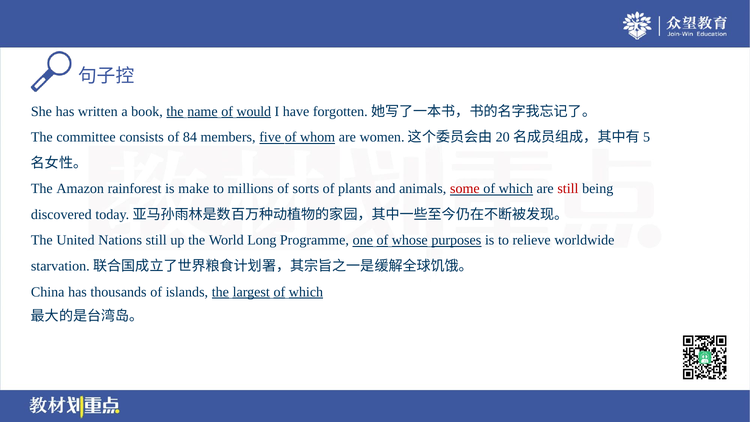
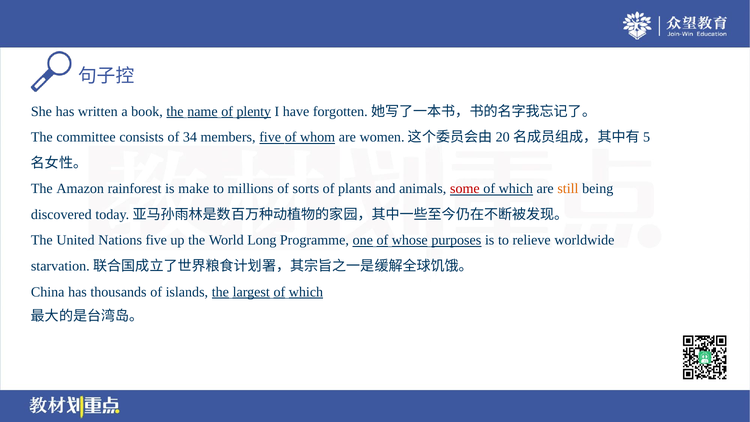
would: would -> plenty
84: 84 -> 34
still at (568, 189) colour: red -> orange
Nations still: still -> five
